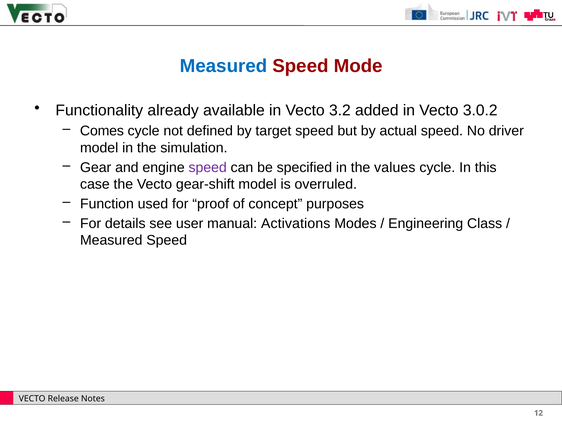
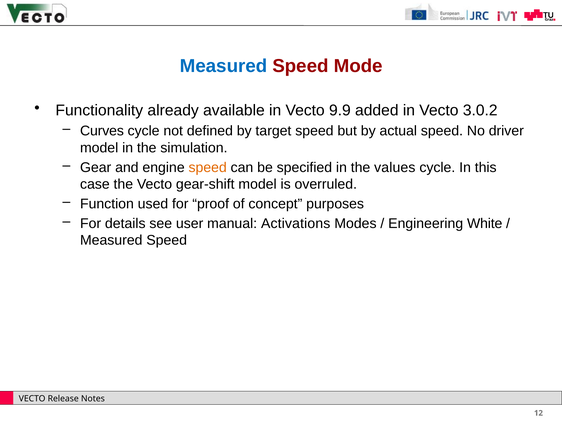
3.2: 3.2 -> 9.9
Comes: Comes -> Curves
speed at (208, 168) colour: purple -> orange
Class: Class -> White
